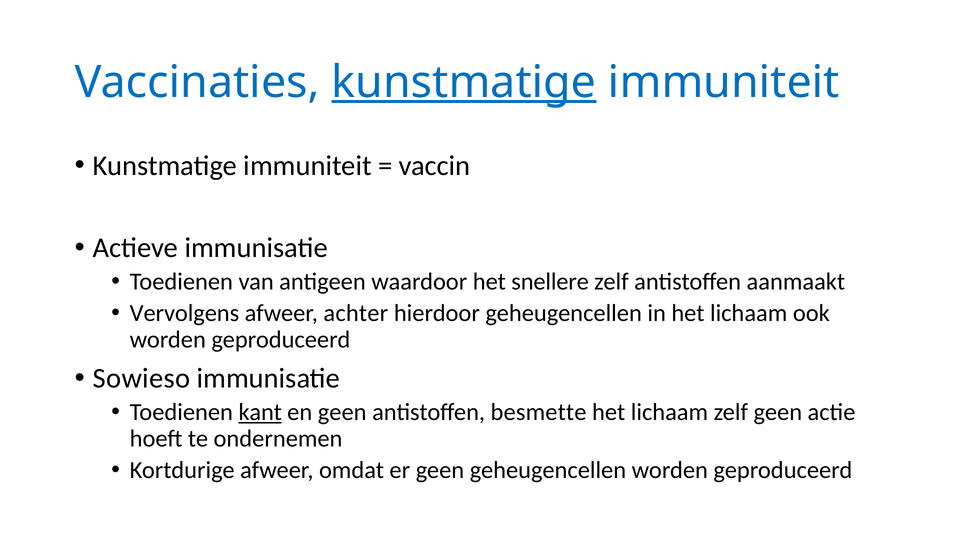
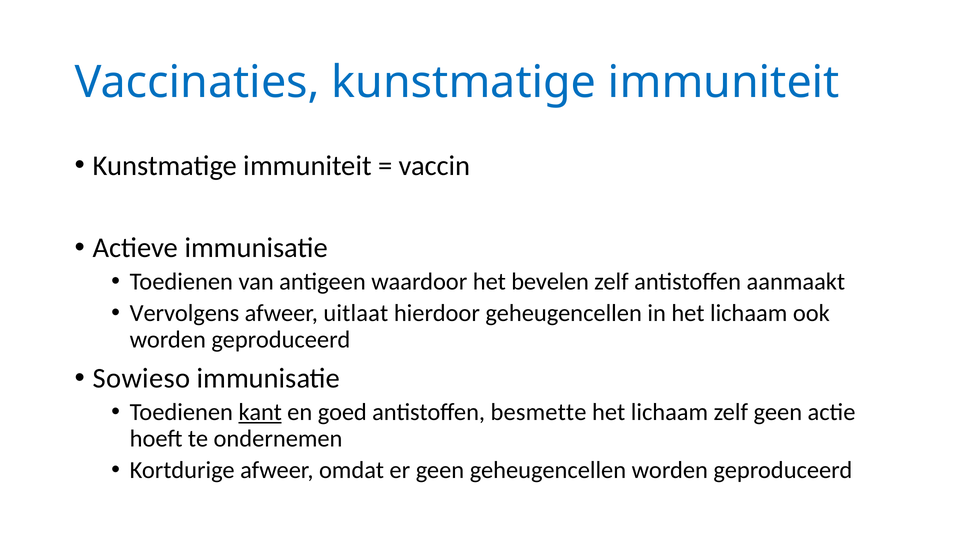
kunstmatige at (464, 82) underline: present -> none
snellere: snellere -> bevelen
achter: achter -> uitlaat
en geen: geen -> goed
